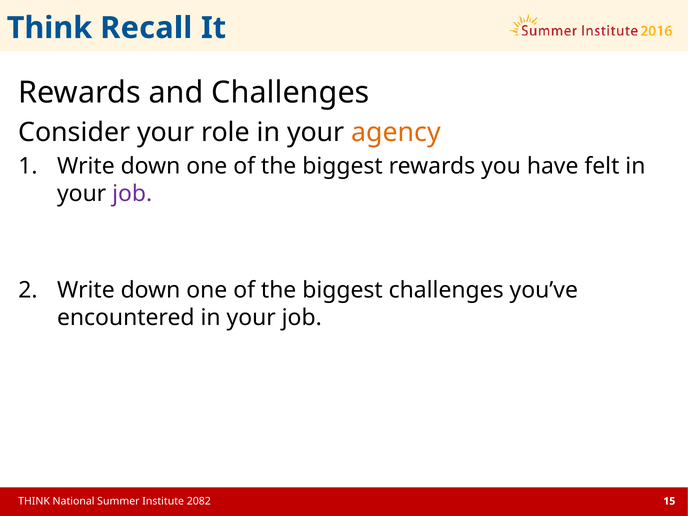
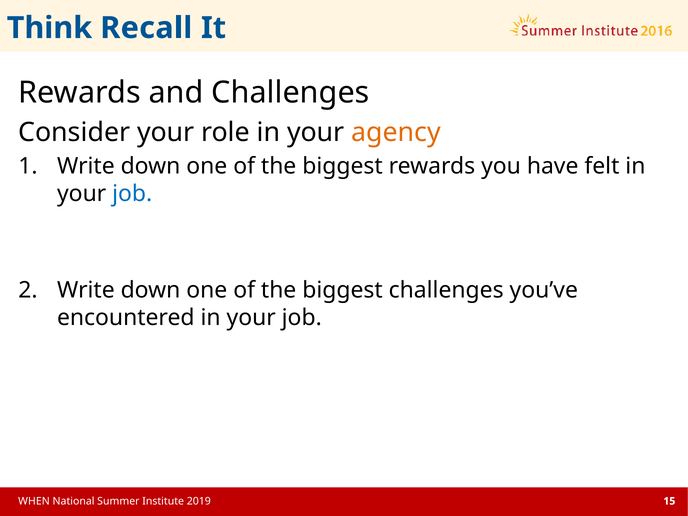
job at (132, 194) colour: purple -> blue
THINK at (34, 501): THINK -> WHEN
2082: 2082 -> 2019
